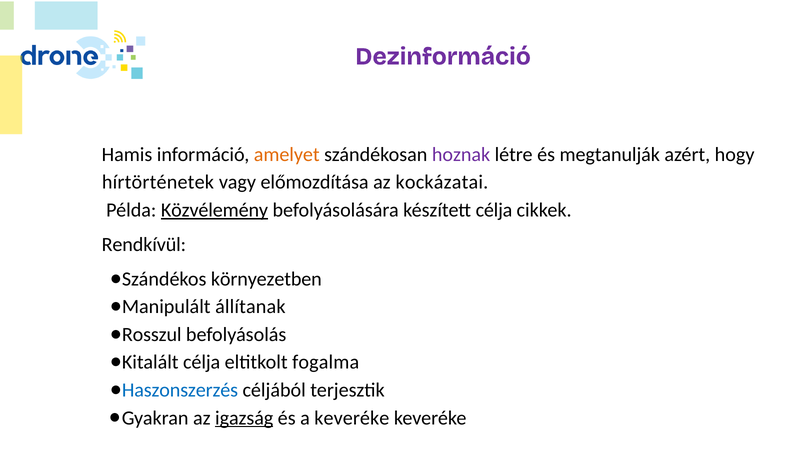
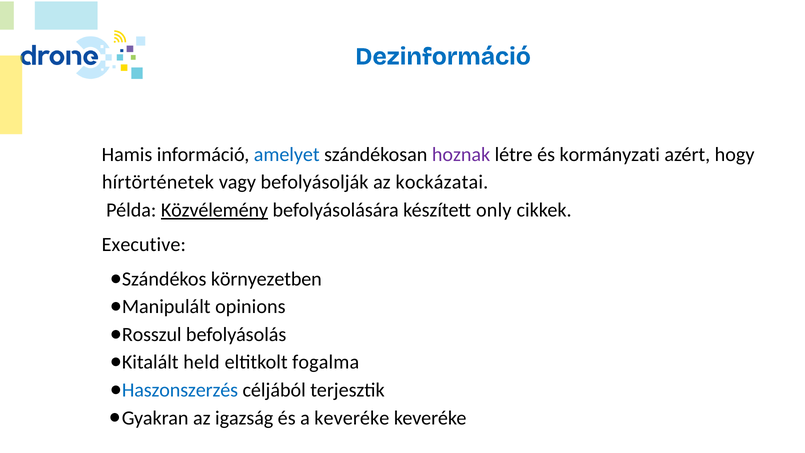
Dezinformáció colour: purple -> blue
amelyet colour: orange -> blue
megtanulják: megtanulják -> kormányzati
előmozdítása: előmozdítása -> befolyásolják
készített célja: célja -> only
Rendkívül: Rendkívül -> Executive
állítanak: állítanak -> opinions
Kitalált célja: célja -> held
igazság underline: present -> none
